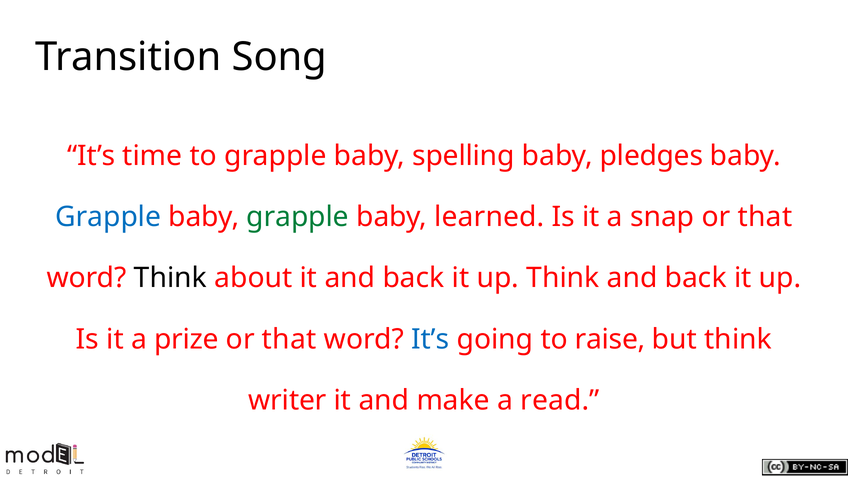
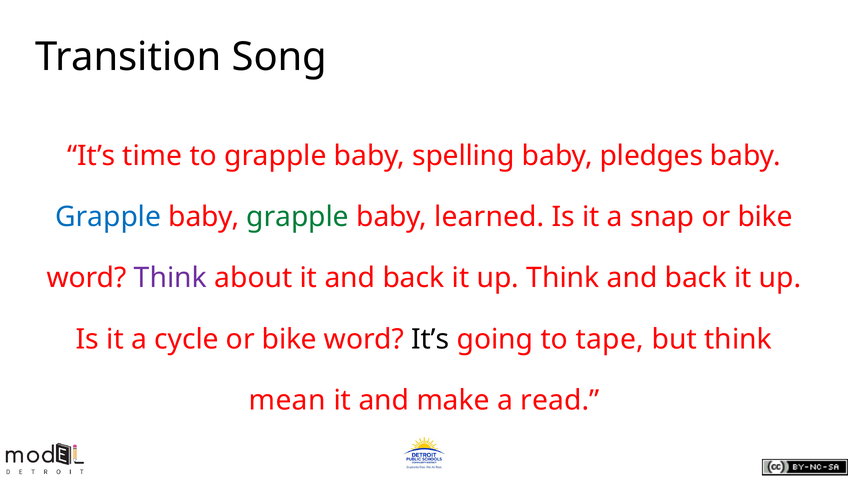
snap or that: that -> bike
Think at (170, 278) colour: black -> purple
prize: prize -> cycle
that at (289, 339): that -> bike
It’s at (430, 339) colour: blue -> black
raise: raise -> tape
writer: writer -> mean
